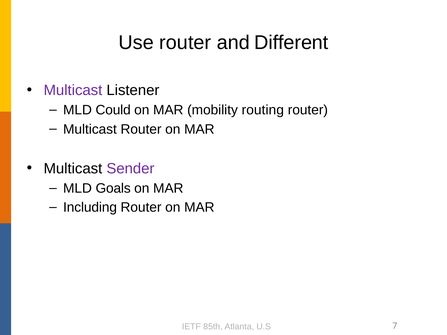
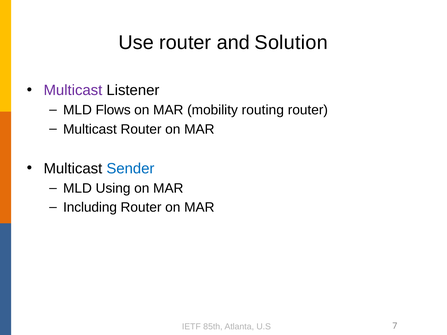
Different: Different -> Solution
Could: Could -> Flows
Sender colour: purple -> blue
Goals: Goals -> Using
